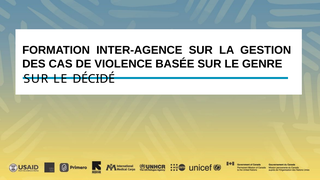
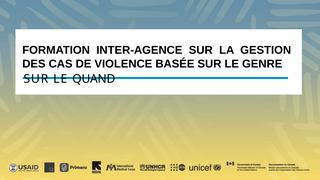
DÉCIDÉ: DÉCIDÉ -> QUAND
